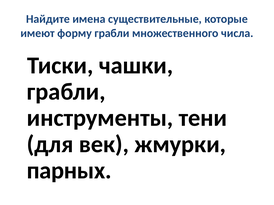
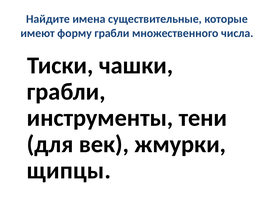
парных: парных -> щипцы
